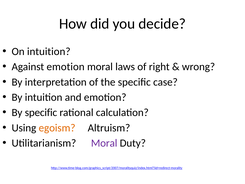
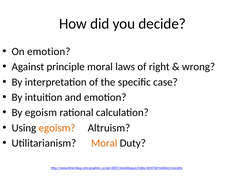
On intuition: intuition -> emotion
Against emotion: emotion -> principle
By specific: specific -> egoism
Moral at (104, 143) colour: purple -> orange
